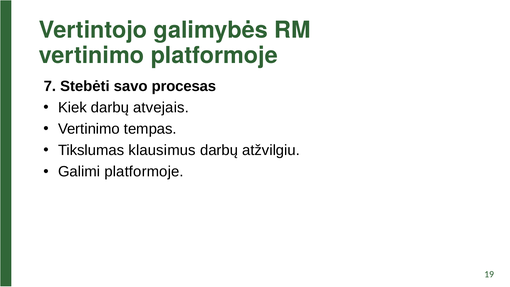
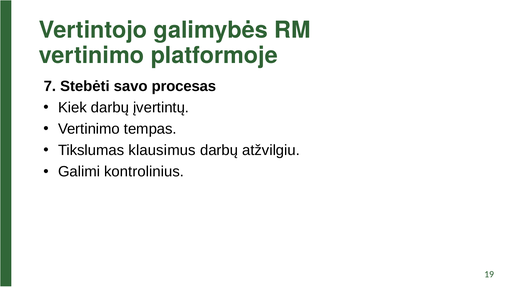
atvejais: atvejais -> įvertintų
Galimi platformoje: platformoje -> kontrolinius
